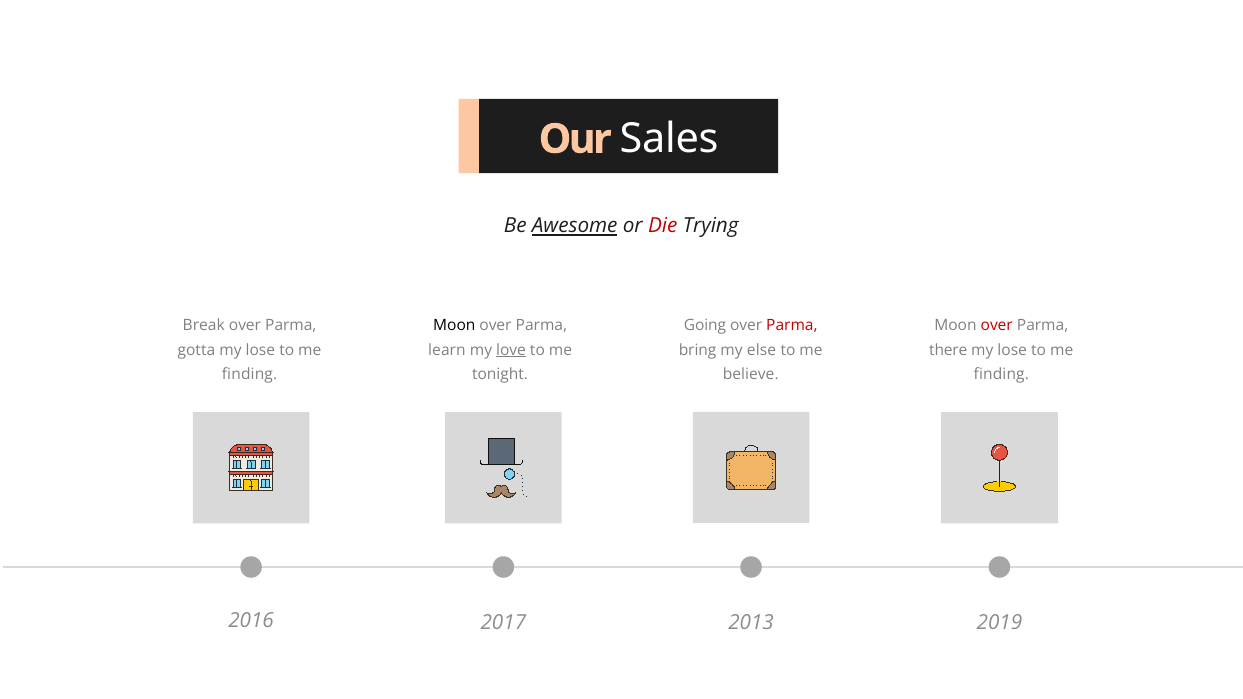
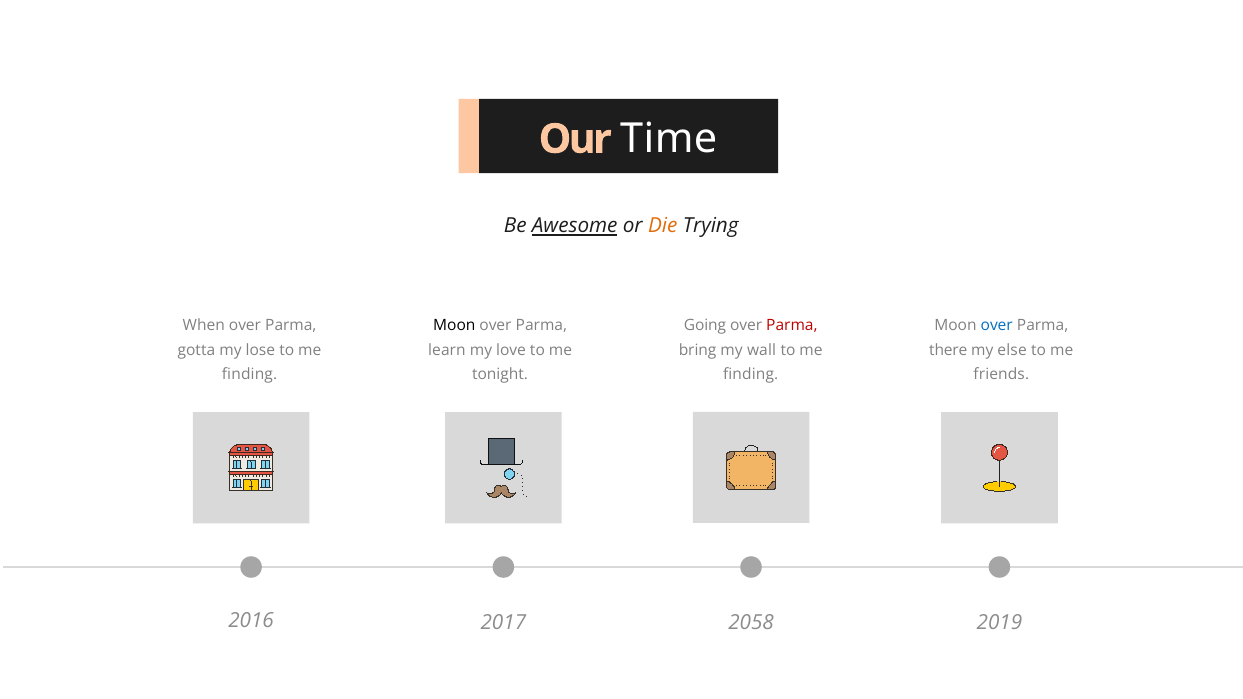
Sales: Sales -> Time
Die colour: red -> orange
Break: Break -> When
over at (997, 326) colour: red -> blue
love underline: present -> none
else: else -> wall
lose at (1012, 350): lose -> else
believe at (751, 374): believe -> finding
finding at (1001, 374): finding -> friends
2013: 2013 -> 2058
